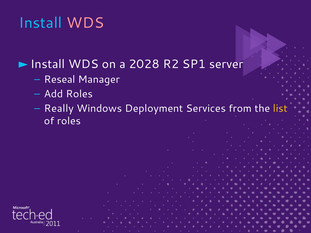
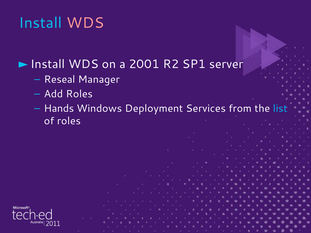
2028: 2028 -> 2001
Really: Really -> Hands
list colour: yellow -> light blue
